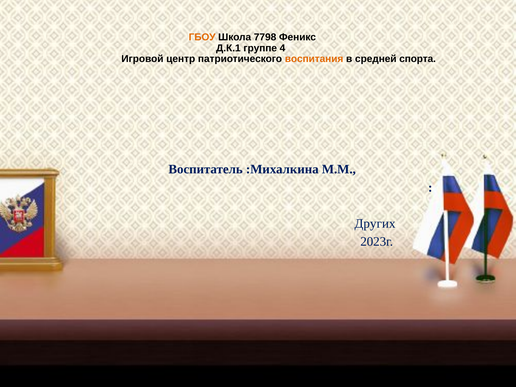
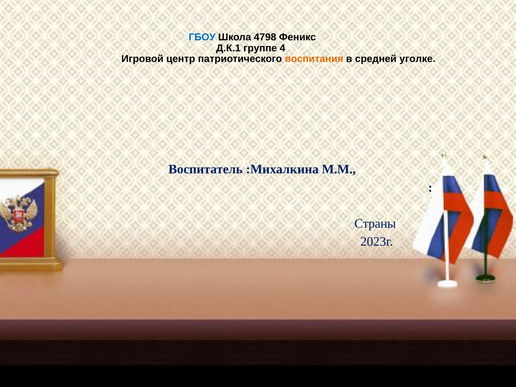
ГБОУ colour: orange -> blue
7798: 7798 -> 4798
спорта: спорта -> уголке
Других: Других -> Страны
